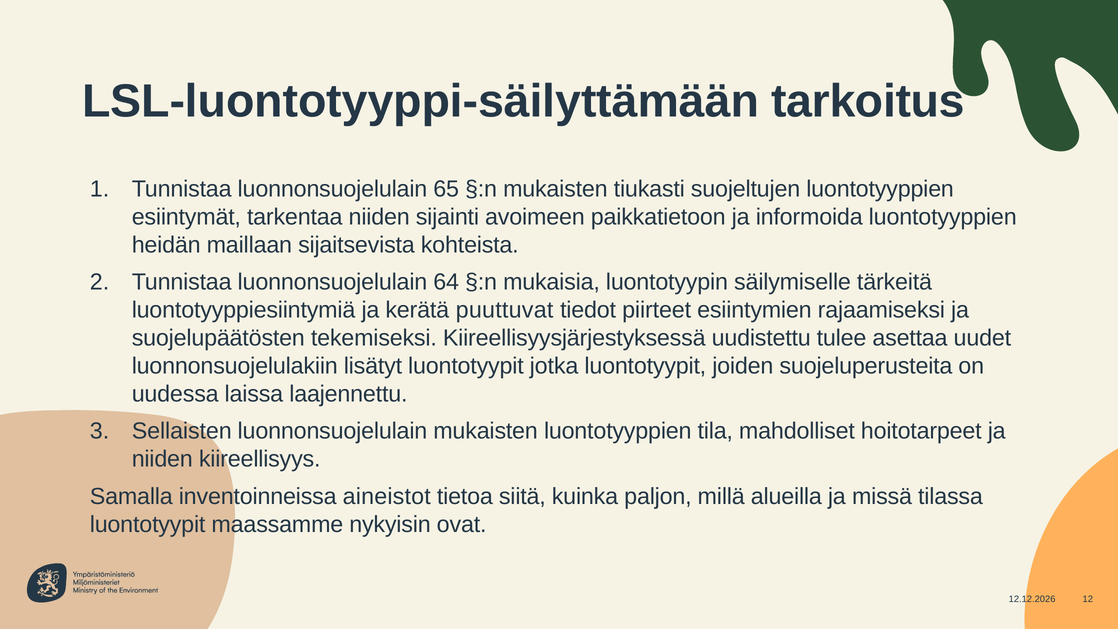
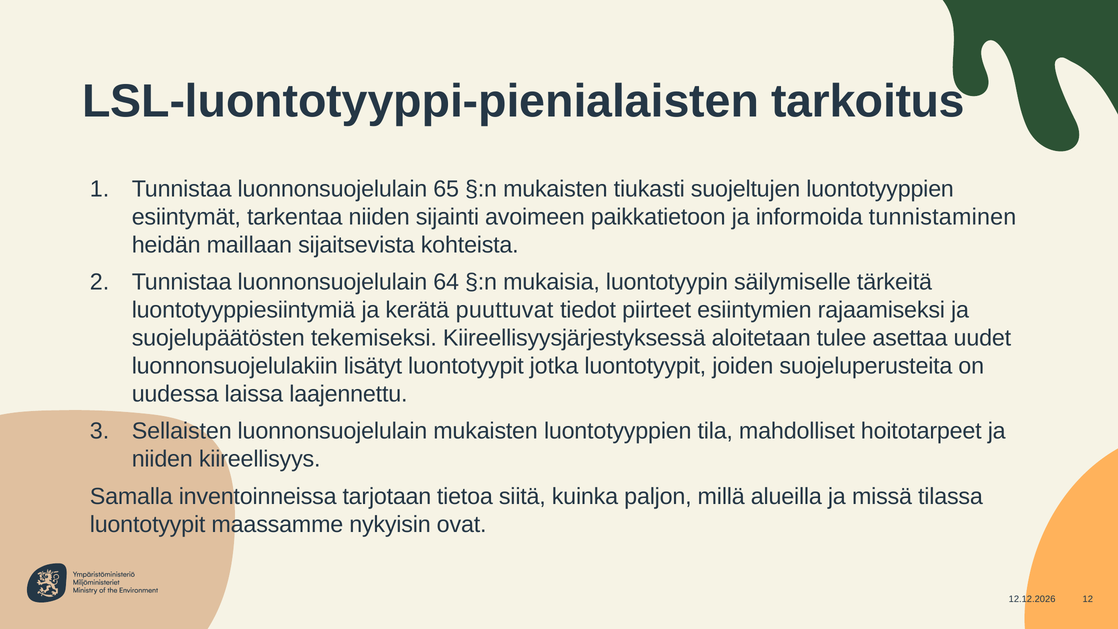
LSL-luontotyyppi-säilyttämään: LSL-luontotyyppi-säilyttämään -> LSL-luontotyyppi-pienialaisten
informoida luontotyyppien: luontotyyppien -> tunnistaminen
uudistettu: uudistettu -> aloitetaan
aineistot: aineistot -> tarjotaan
